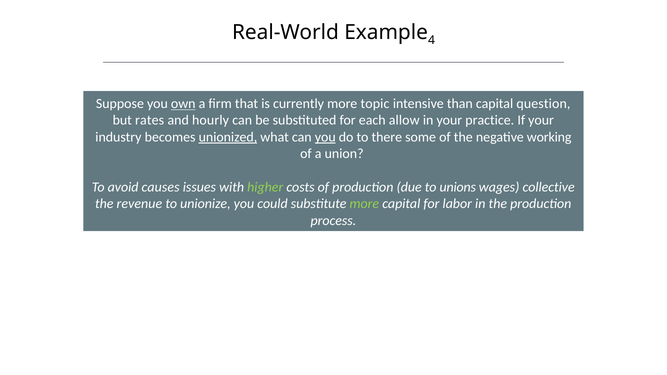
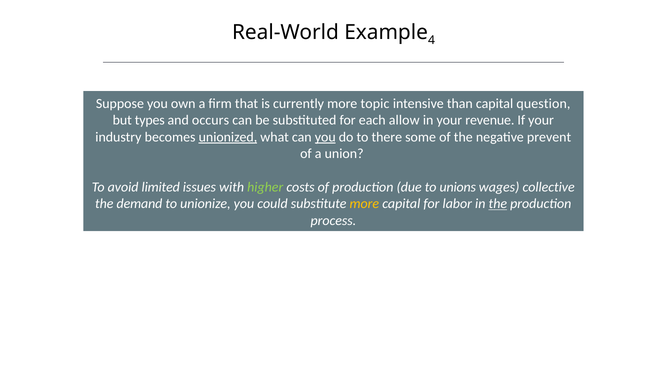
own underline: present -> none
rates: rates -> types
hourly: hourly -> occurs
practice: practice -> revenue
working: working -> prevent
causes: causes -> limited
revenue: revenue -> demand
more at (364, 204) colour: light green -> yellow
the at (498, 204) underline: none -> present
